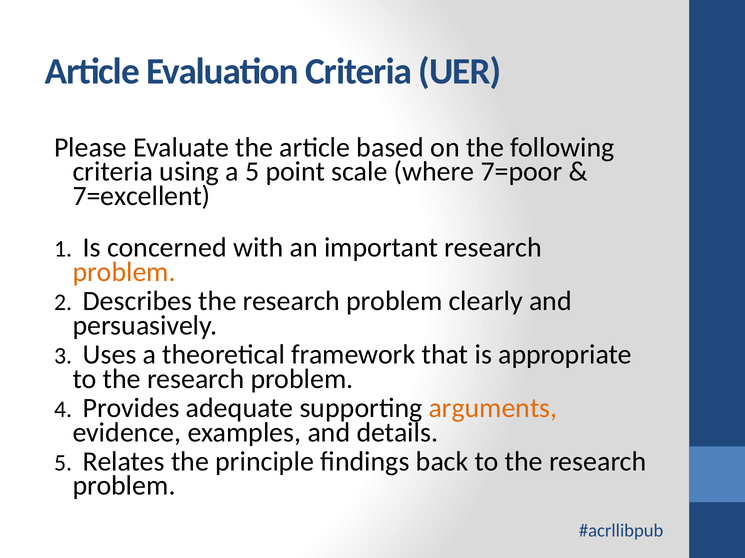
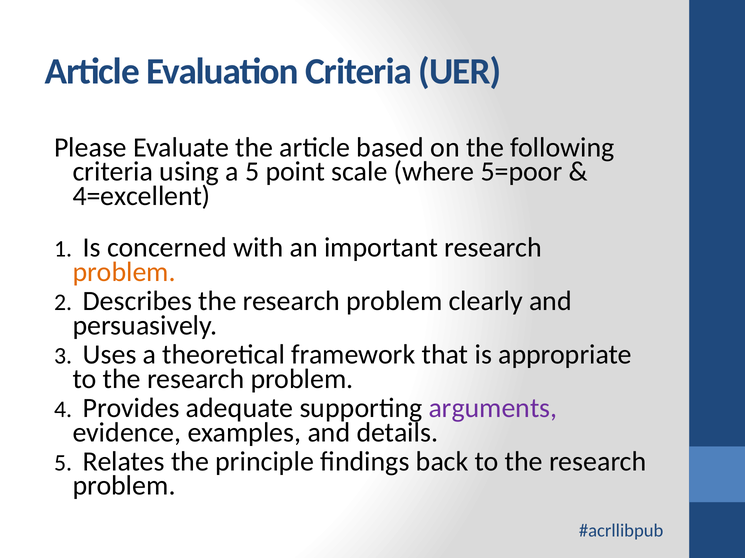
7=poor: 7=poor -> 5=poor
7=excellent: 7=excellent -> 4=excellent
arguments colour: orange -> purple
